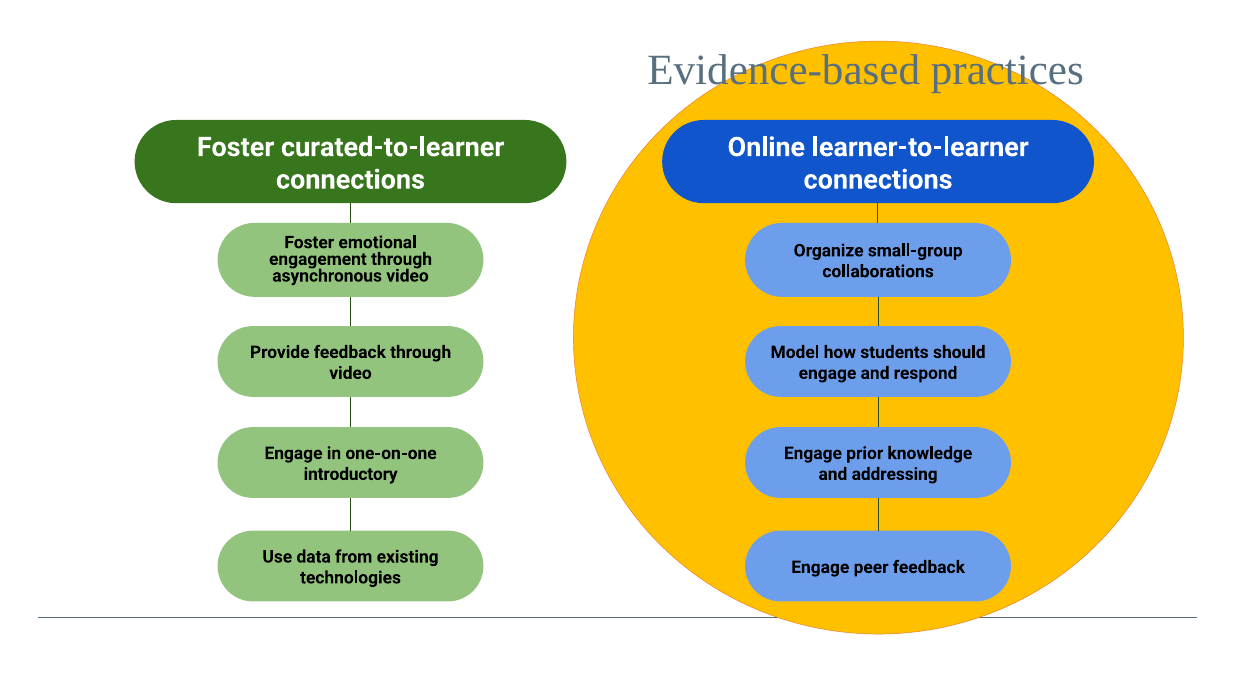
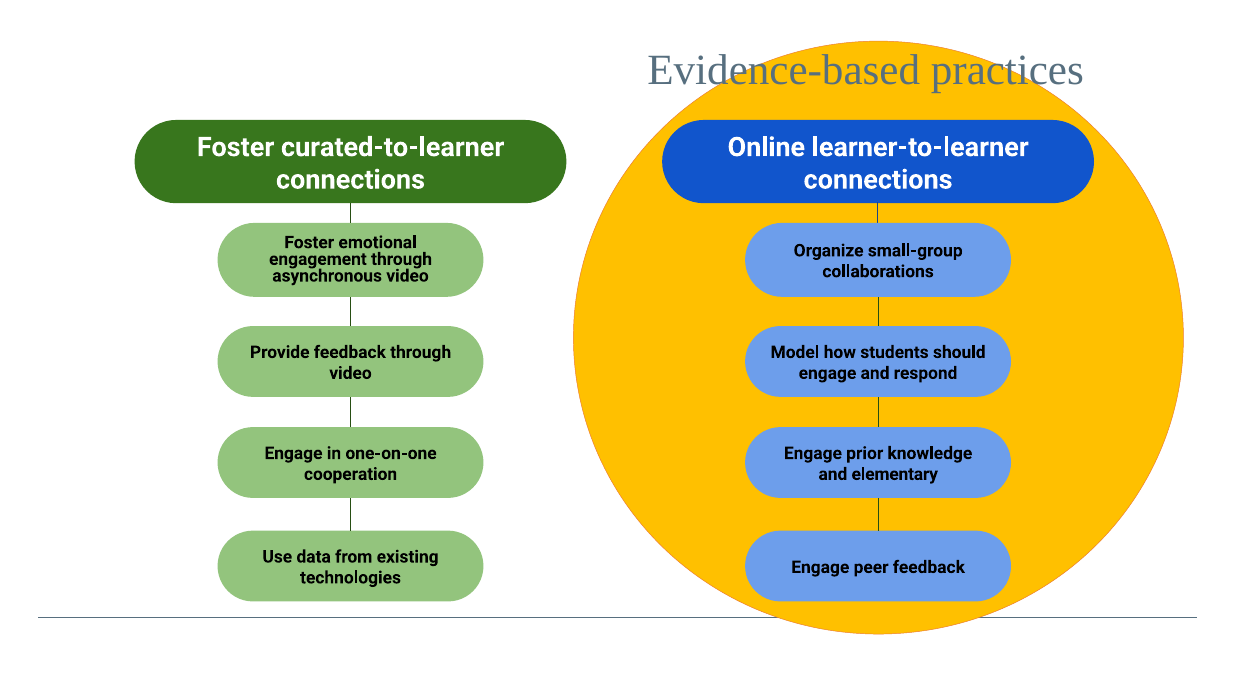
introductory: introductory -> cooperation
addressing: addressing -> elementary
